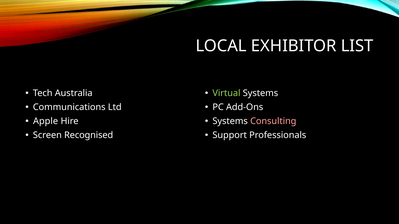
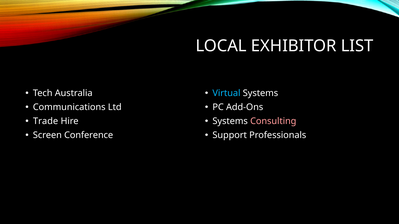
Virtual colour: light green -> light blue
Apple: Apple -> Trade
Recognised: Recognised -> Conference
